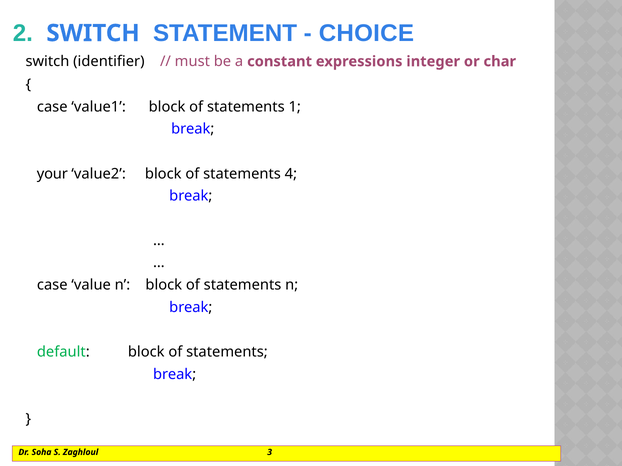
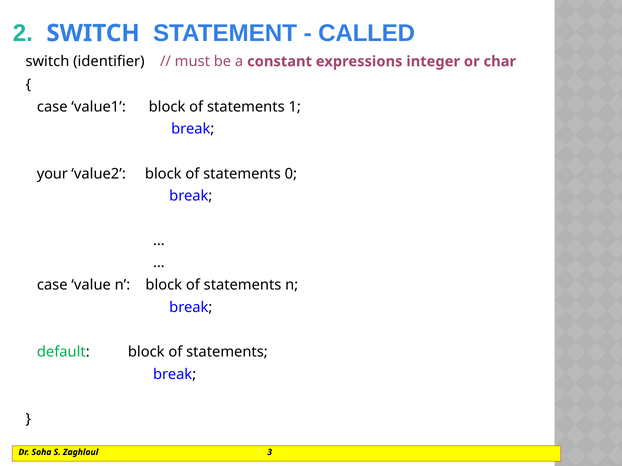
CHOICE: CHOICE -> CALLED
4: 4 -> 0
